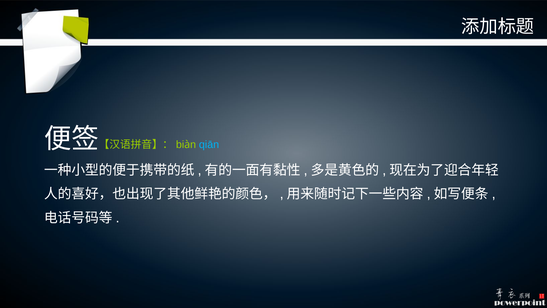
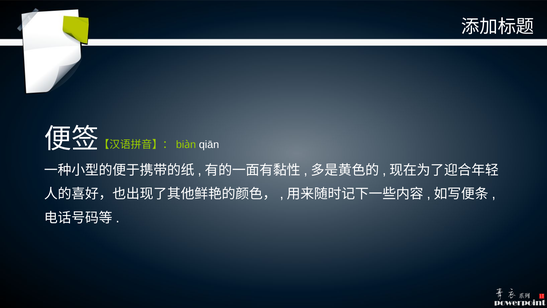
qiān colour: light blue -> white
